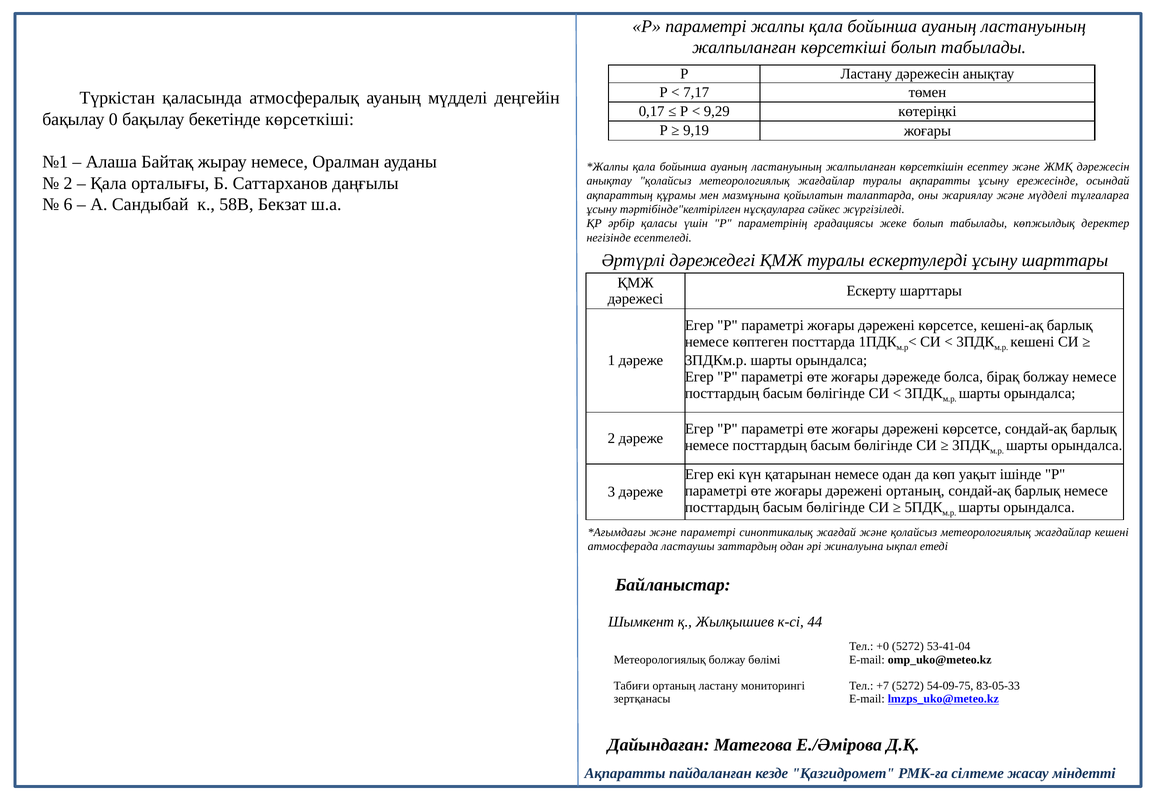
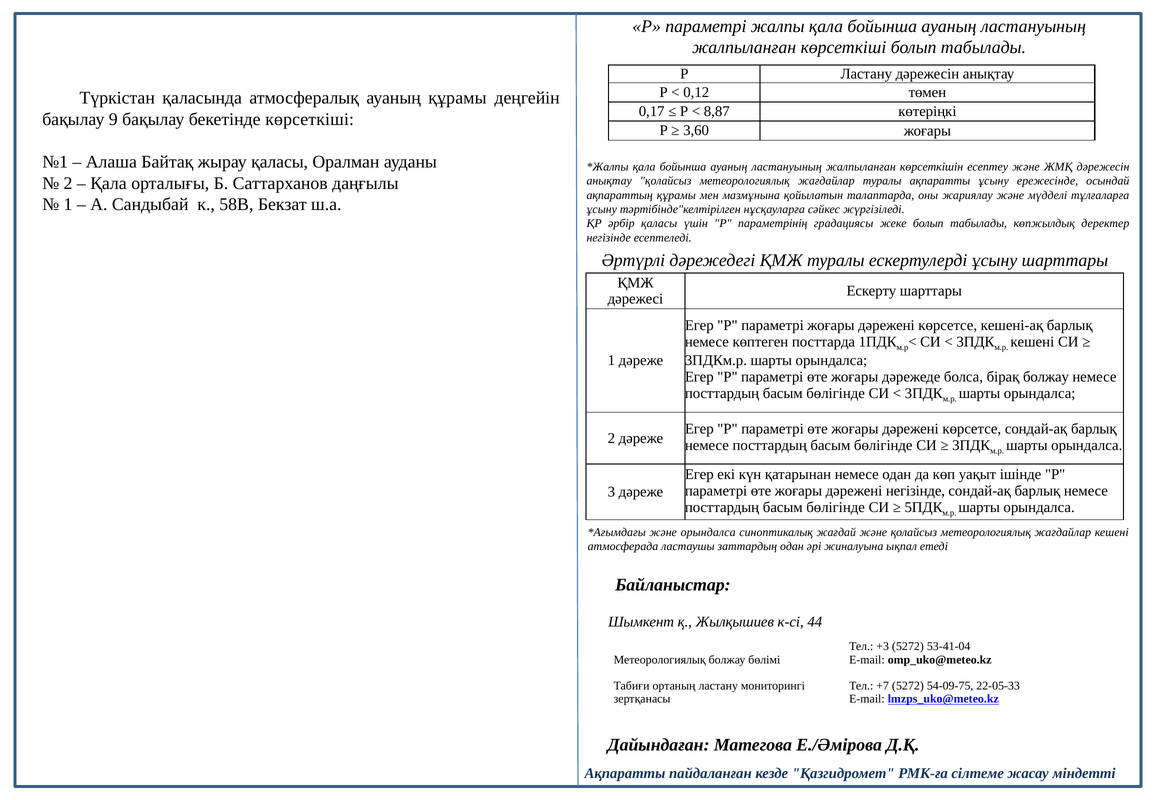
7,17: 7,17 -> 0,12
ауаның мүдделі: мүдделі -> құрамы
9,29: 9,29 -> 8,87
0: 0 -> 9
9,19: 9,19 -> 3,60
жырау немесе: немесе -> қаласы
6 at (68, 205): 6 -> 1
дәрежені ортаның: ортаның -> негізінде
және параметрі: параметрі -> орындалса
+0: +0 -> +3
83-05-33: 83-05-33 -> 22-05-33
